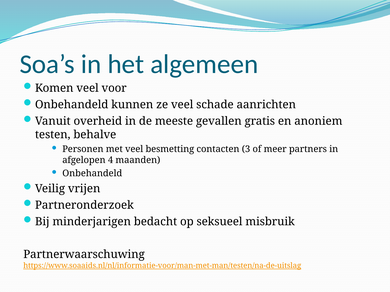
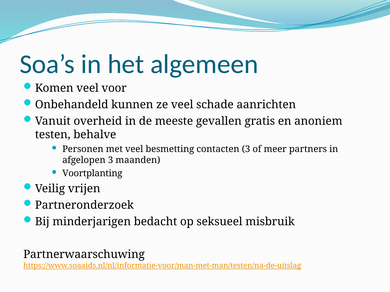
afgelopen 4: 4 -> 3
Onbehandeld at (92, 174): Onbehandeld -> Voortplanting
